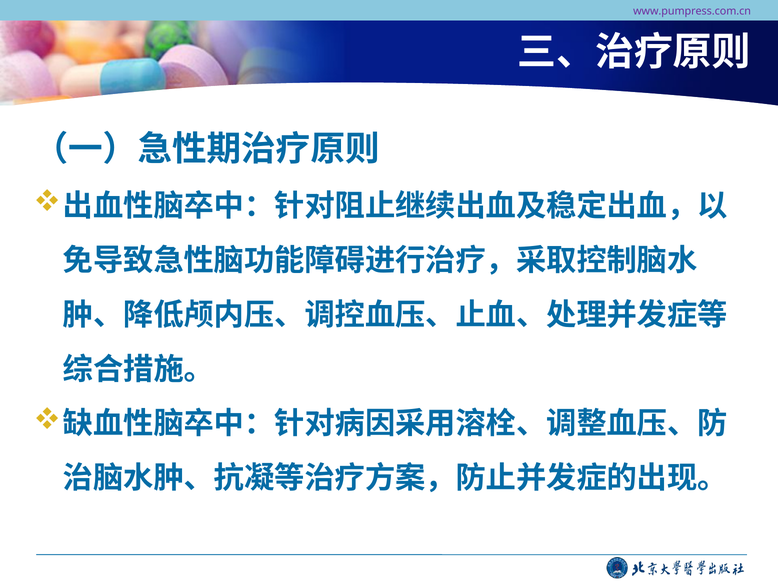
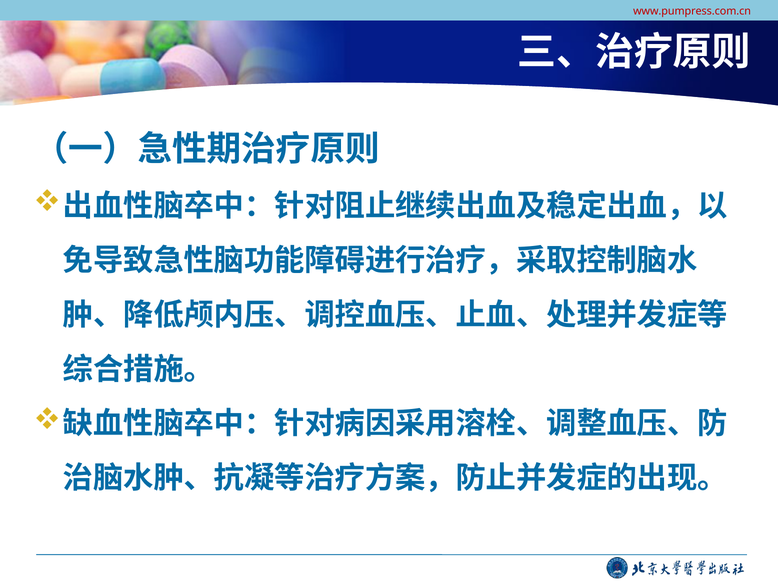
www.pumpress.com.cn colour: purple -> red
